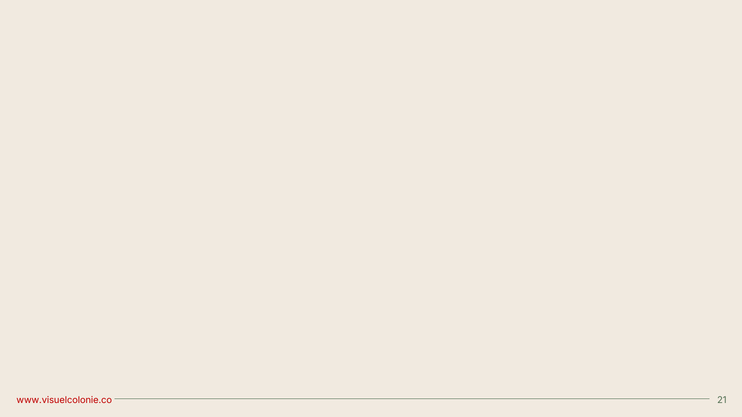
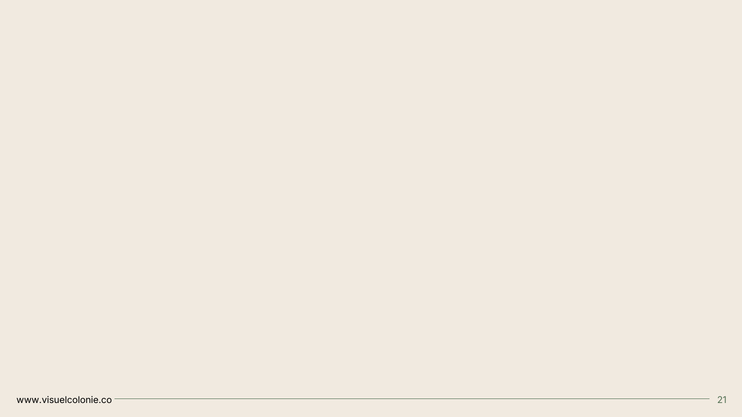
www.visuelcolonie.co colour: red -> black
